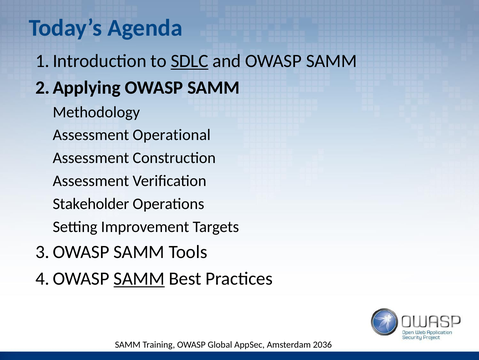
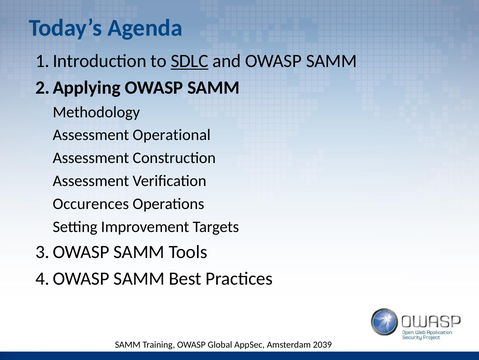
Stakeholder: Stakeholder -> Occurences
SAMM at (139, 278) underline: present -> none
2036: 2036 -> 2039
